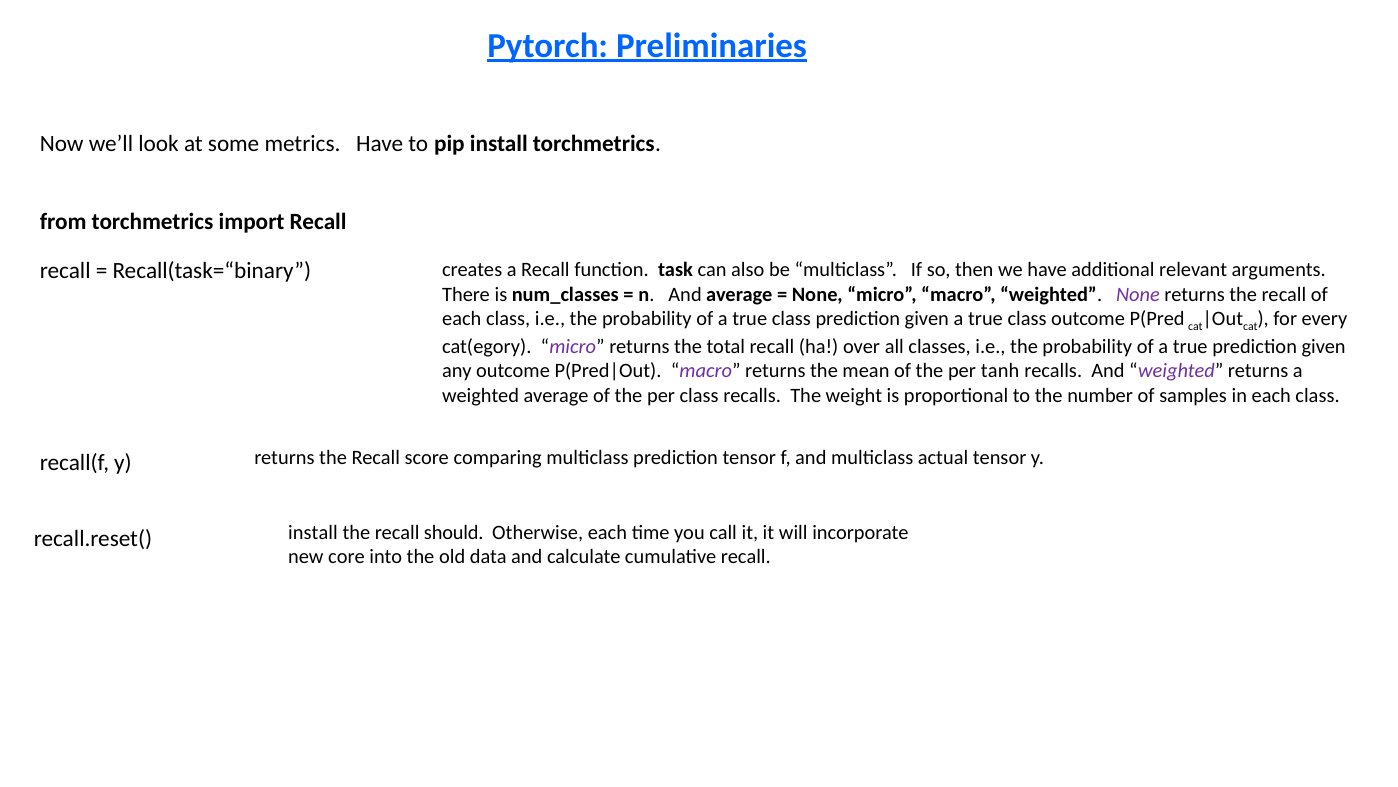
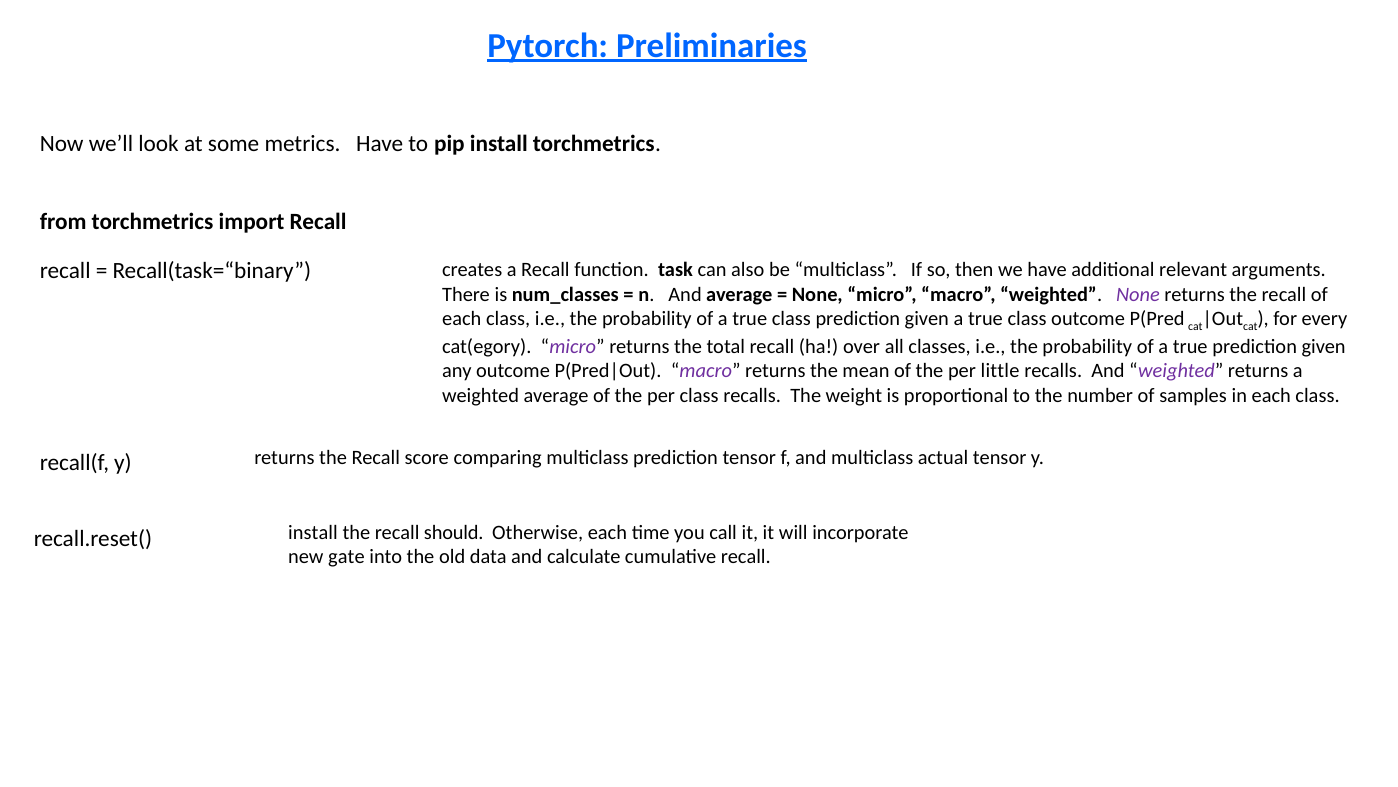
tanh: tanh -> little
core: core -> gate
